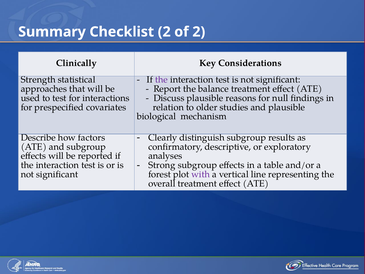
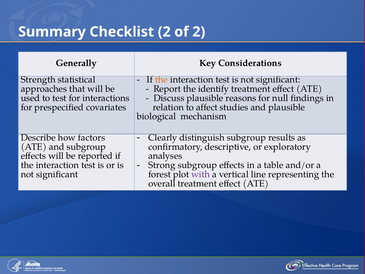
Clinically: Clinically -> Generally
the at (161, 80) colour: purple -> orange
balance: balance -> identify
older: older -> affect
